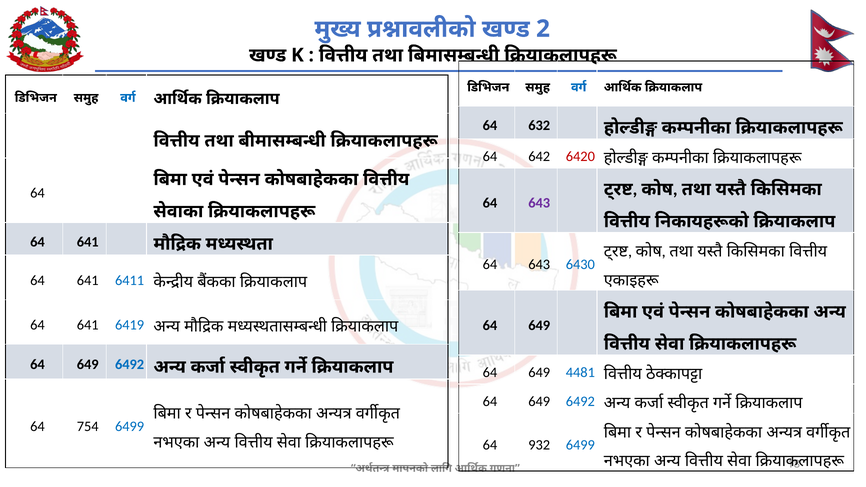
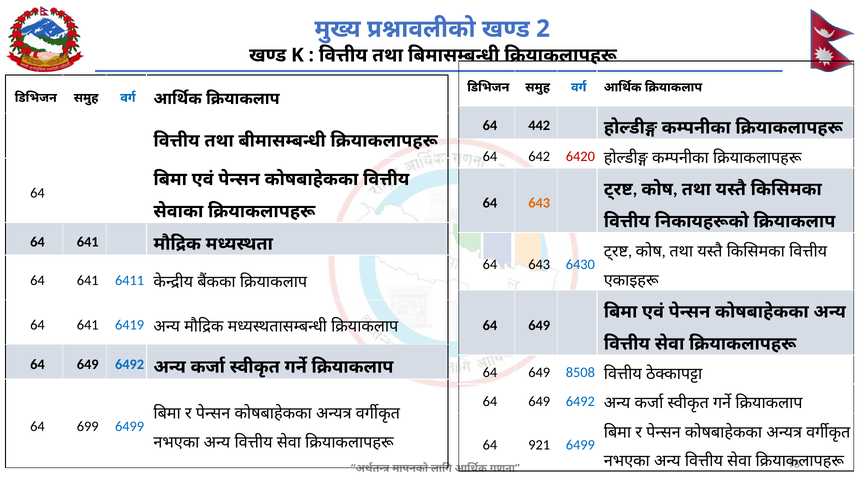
632: 632 -> 442
643 at (539, 203) colour: purple -> orange
4481: 4481 -> 8508
754: 754 -> 699
932: 932 -> 921
